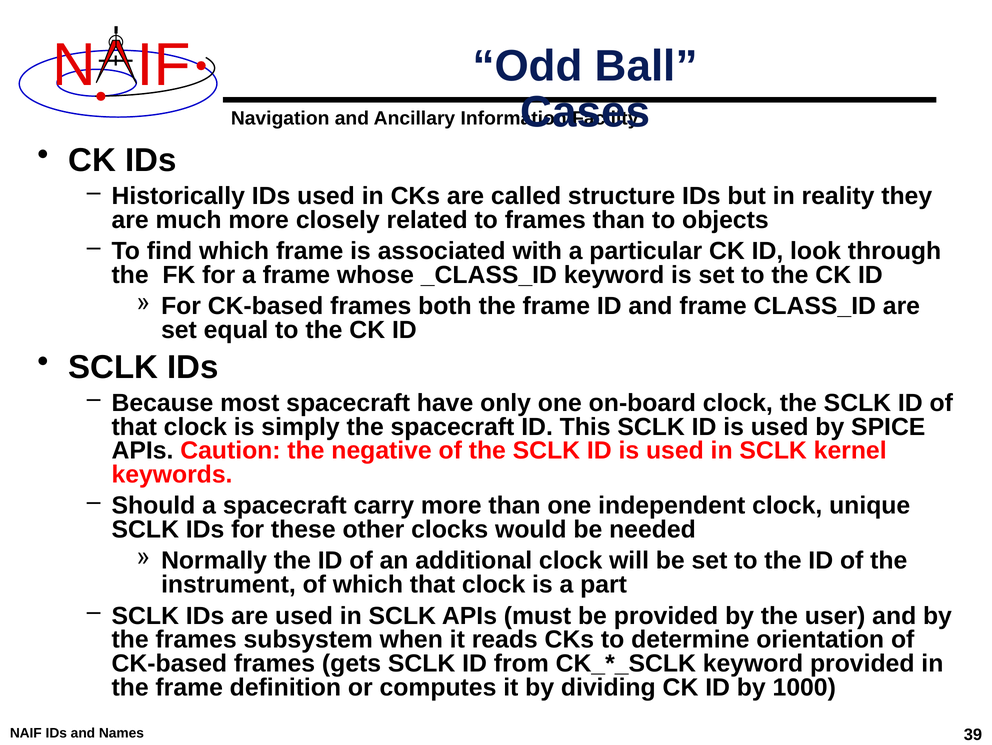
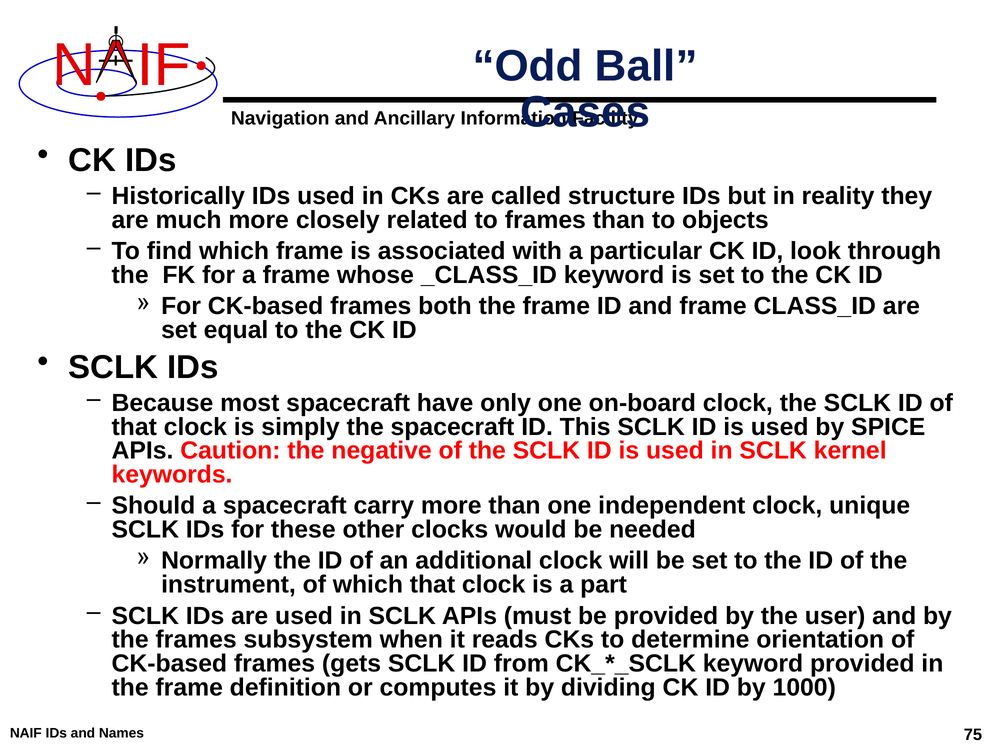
39: 39 -> 75
